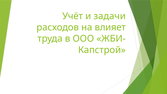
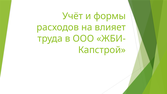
задачи: задачи -> формы
